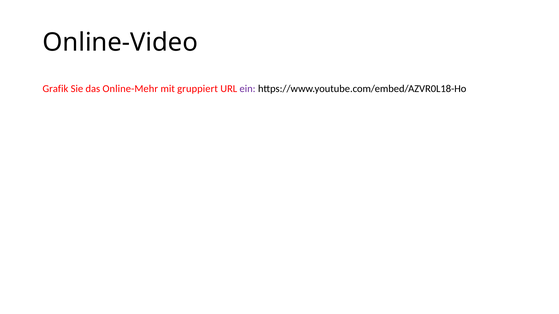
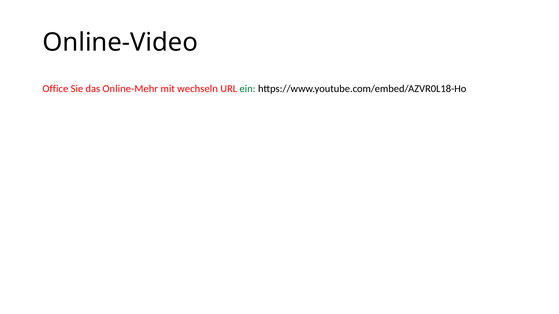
Grafik: Grafik -> Office
gruppiert: gruppiert -> wechseln
ein colour: purple -> green
